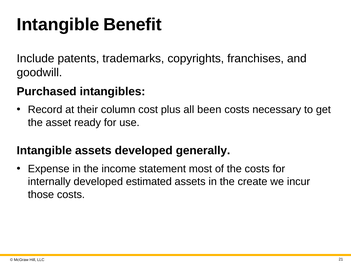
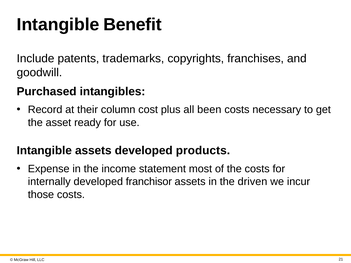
generally: generally -> products
estimated: estimated -> franchisor
create: create -> driven
